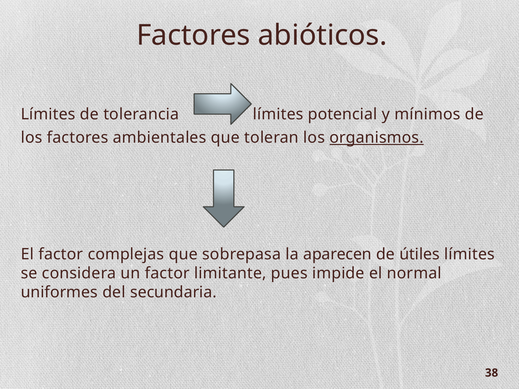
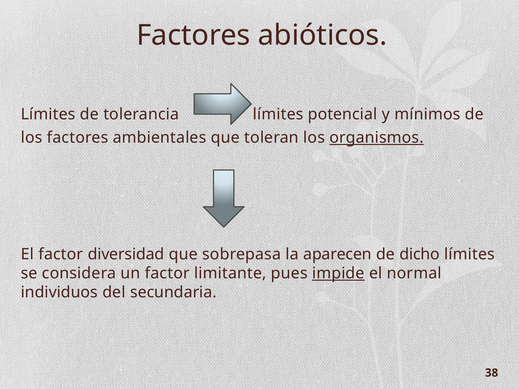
complejas: complejas -> diversidad
útiles: útiles -> dicho
impide underline: none -> present
uniformes: uniformes -> individuos
